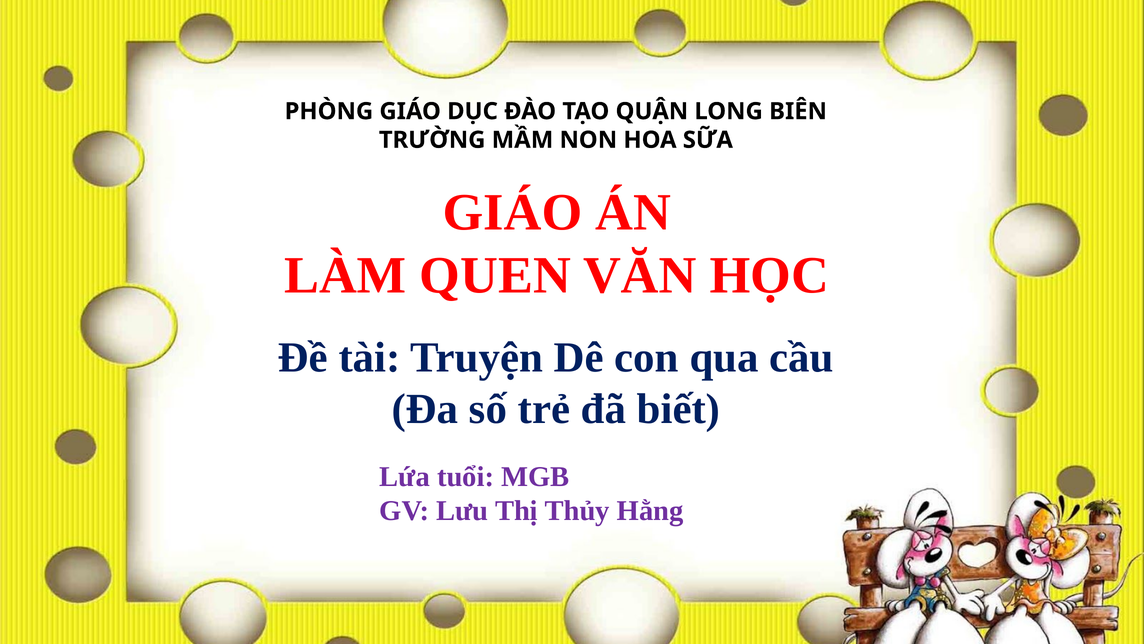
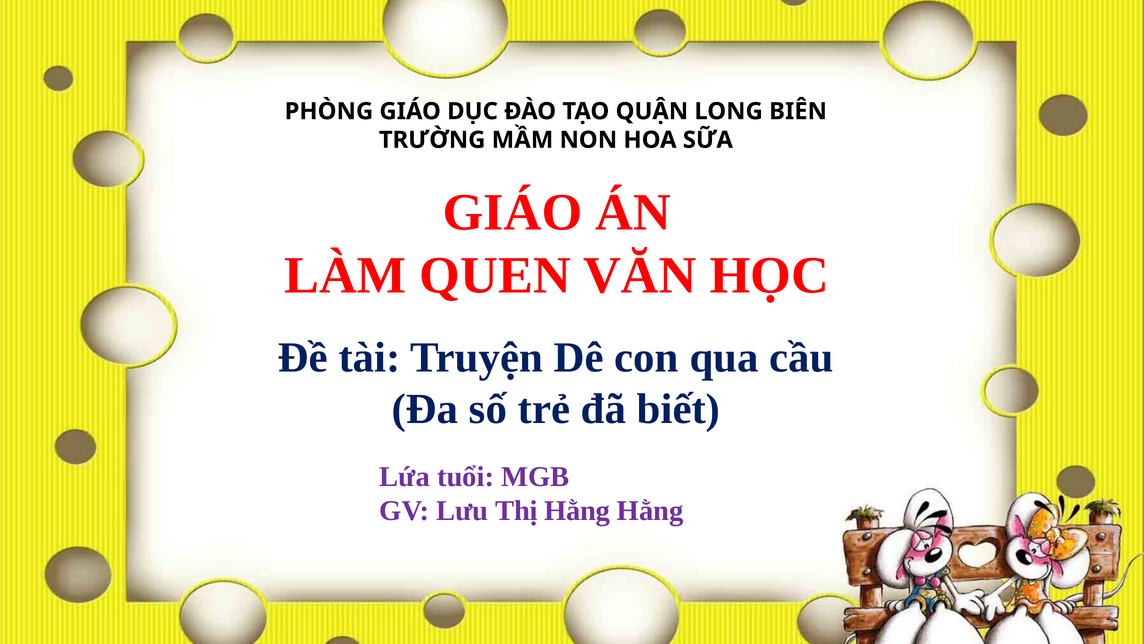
Thị Thủy: Thủy -> Hằng
